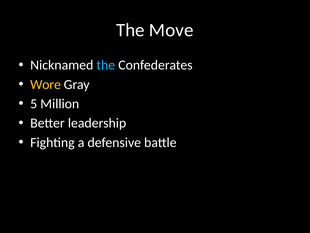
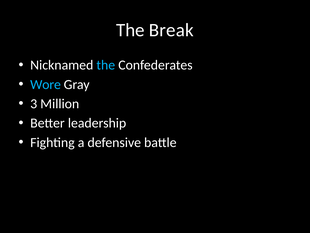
Move: Move -> Break
Wore colour: yellow -> light blue
5: 5 -> 3
